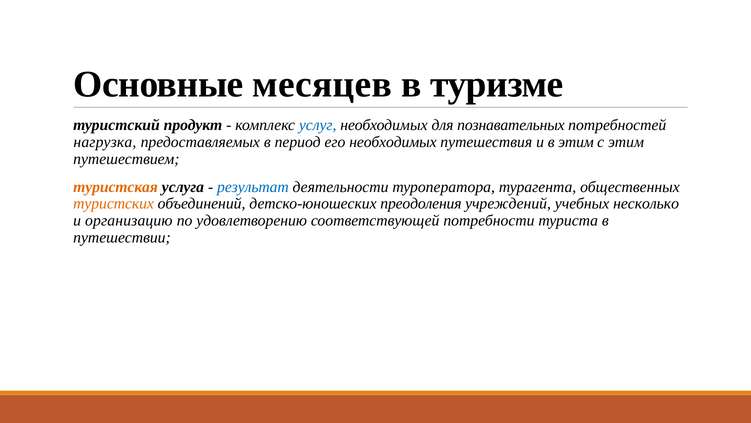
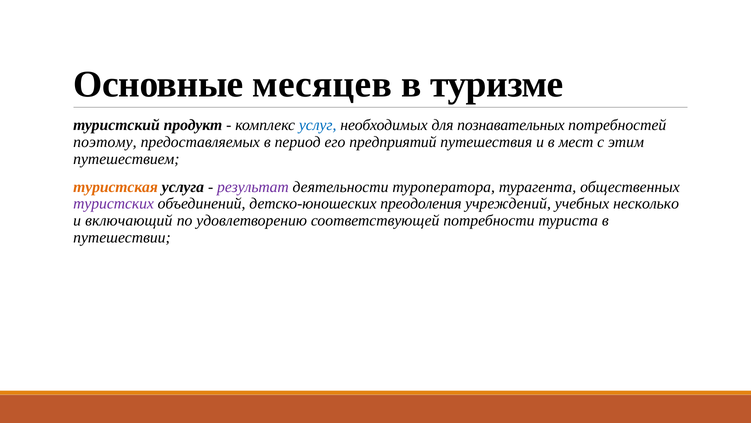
нагрузка: нагрузка -> поэтому
его необходимых: необходимых -> предприятий
в этим: этим -> мест
результат colour: blue -> purple
туристских colour: orange -> purple
организацию: организацию -> включающий
